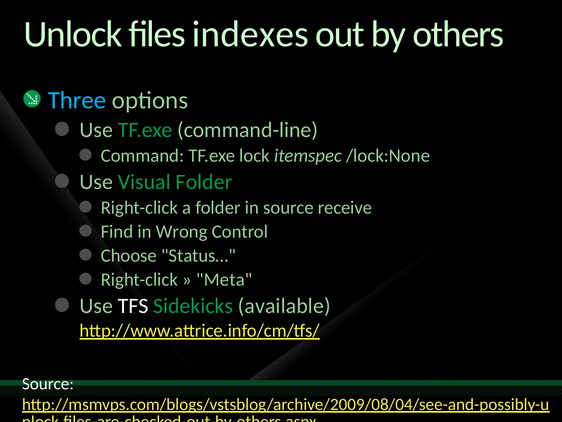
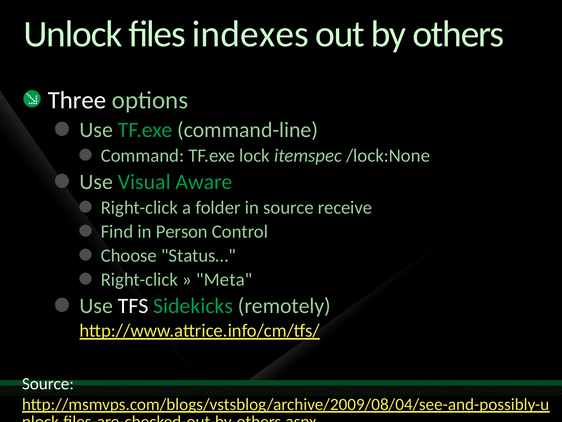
Three colour: light blue -> white
Visual Folder: Folder -> Aware
Wrong: Wrong -> Person
available: available -> remotely
